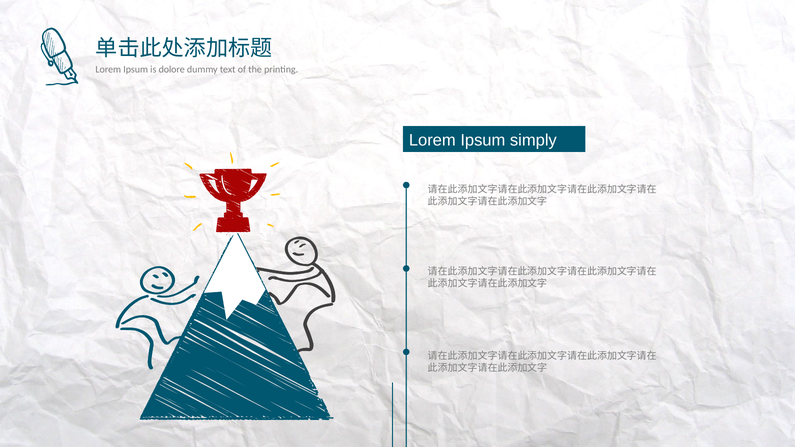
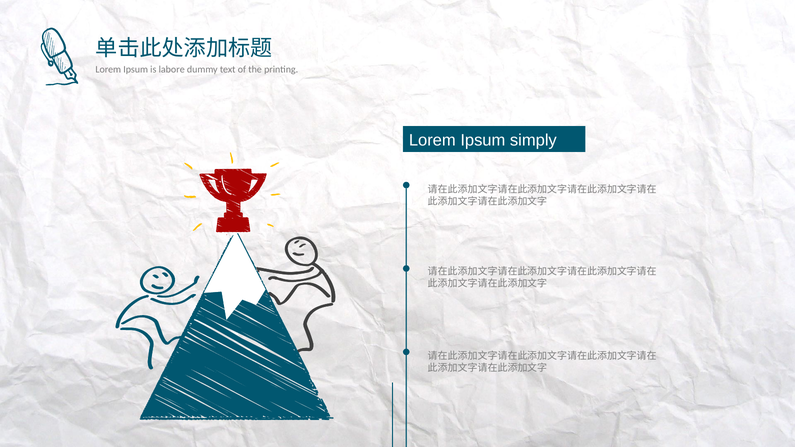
dolore: dolore -> labore
